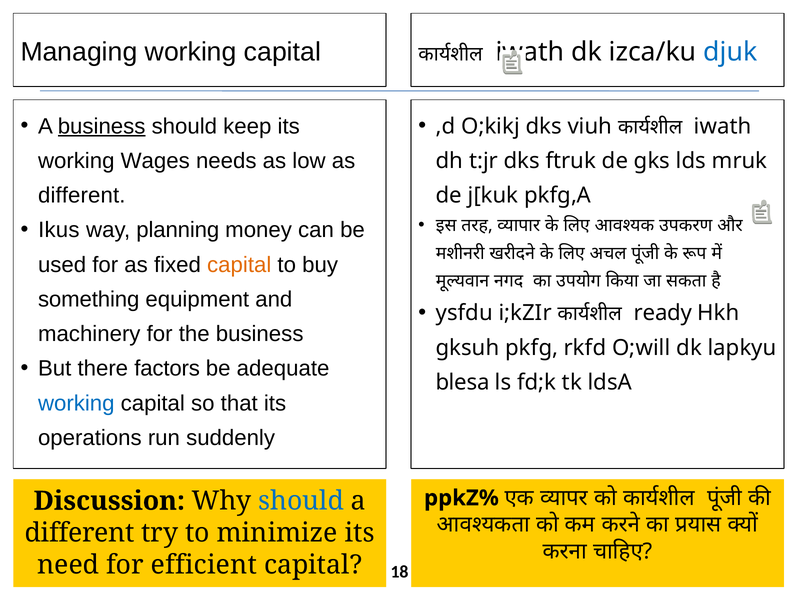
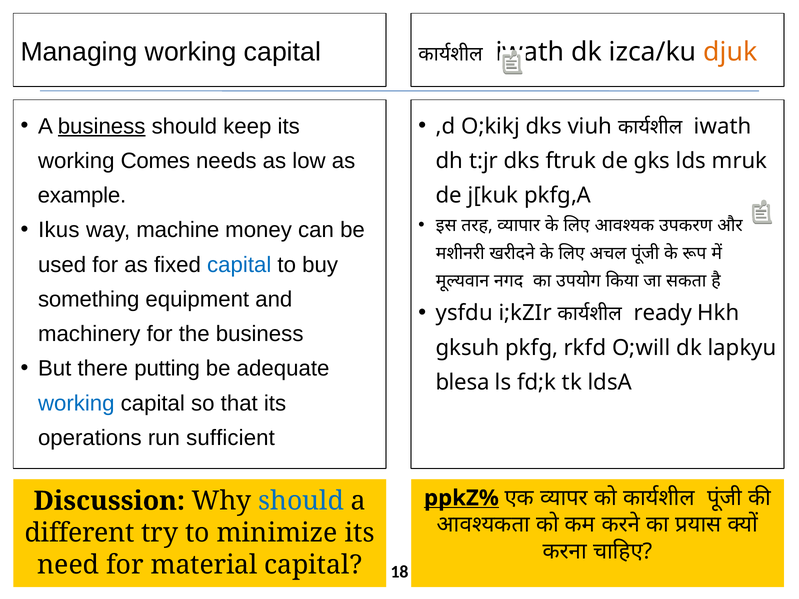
djuk colour: blue -> orange
Wages: Wages -> Comes
different at (82, 196): different -> example
planning: planning -> machine
capital at (239, 265) colour: orange -> blue
factors: factors -> putting
suddenly: suddenly -> sufficient
ppkZ% underline: none -> present
efficient: efficient -> material
